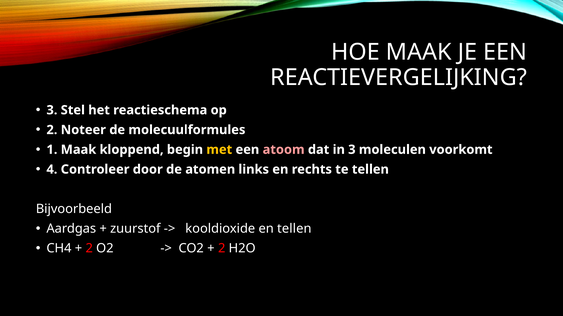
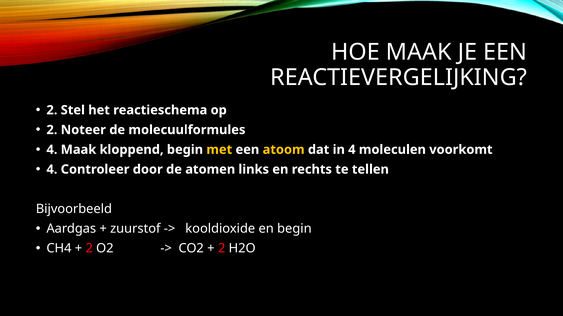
3 at (52, 110): 3 -> 2
1 at (52, 150): 1 -> 4
atoom colour: pink -> yellow
in 3: 3 -> 4
en tellen: tellen -> begin
